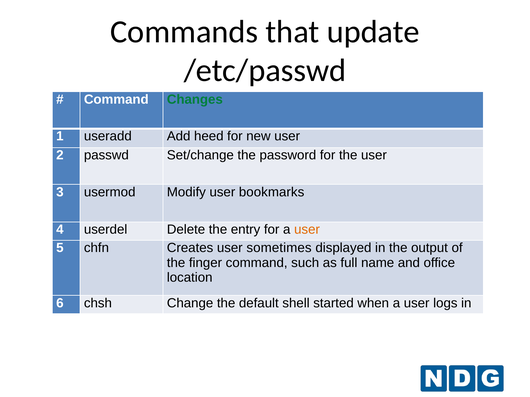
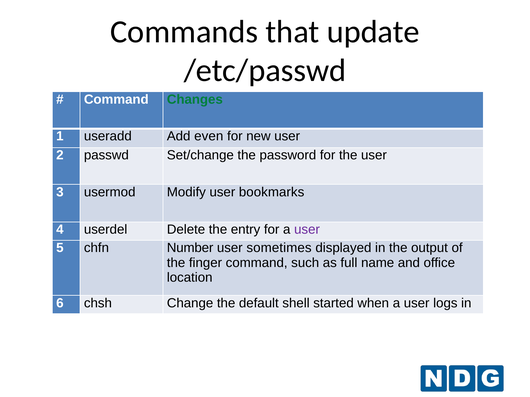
heed: heed -> even
user at (307, 230) colour: orange -> purple
Creates: Creates -> Number
